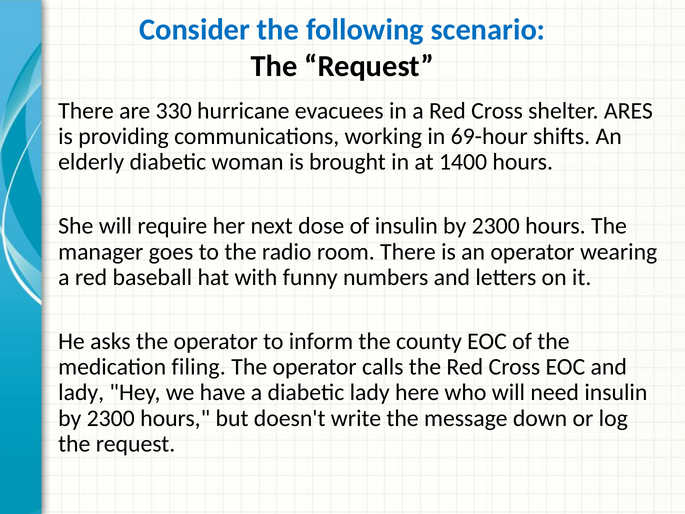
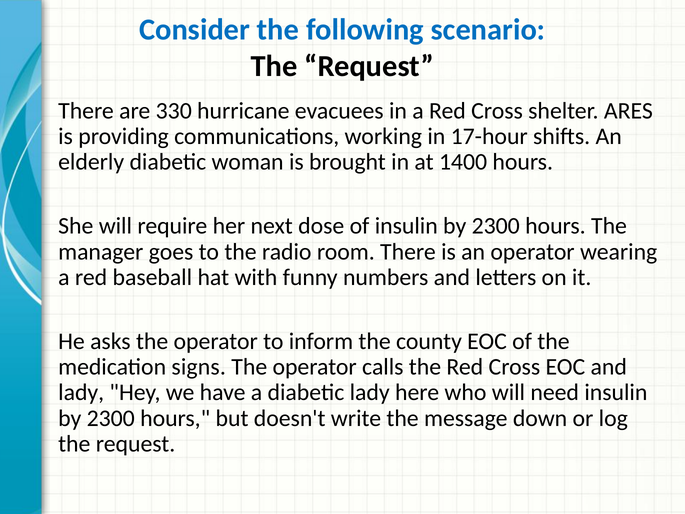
69-hour: 69-hour -> 17-hour
filing: filing -> signs
